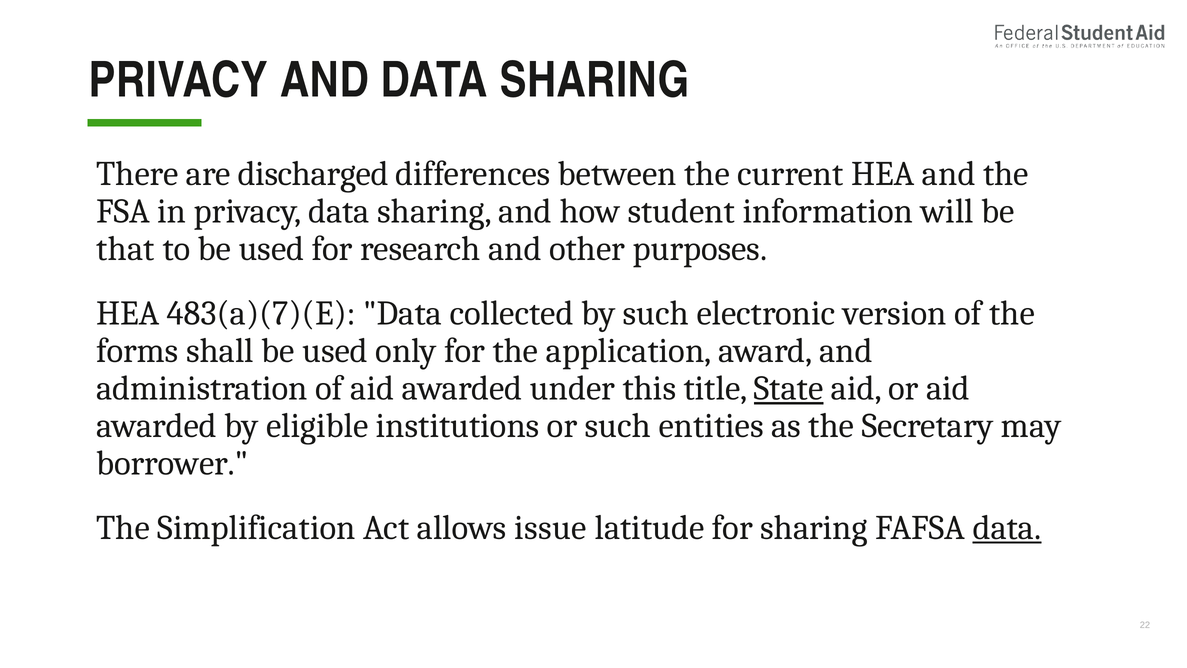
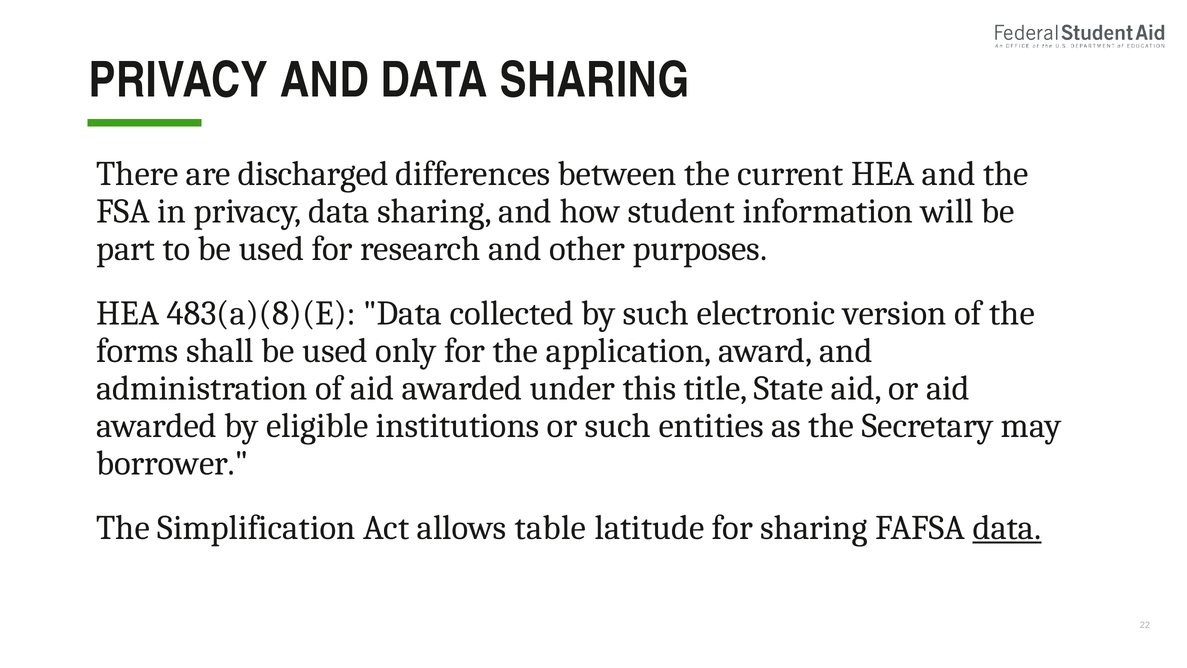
that: that -> part
483(a)(7)(E: 483(a)(7)(E -> 483(a)(8)(E
State underline: present -> none
issue: issue -> table
